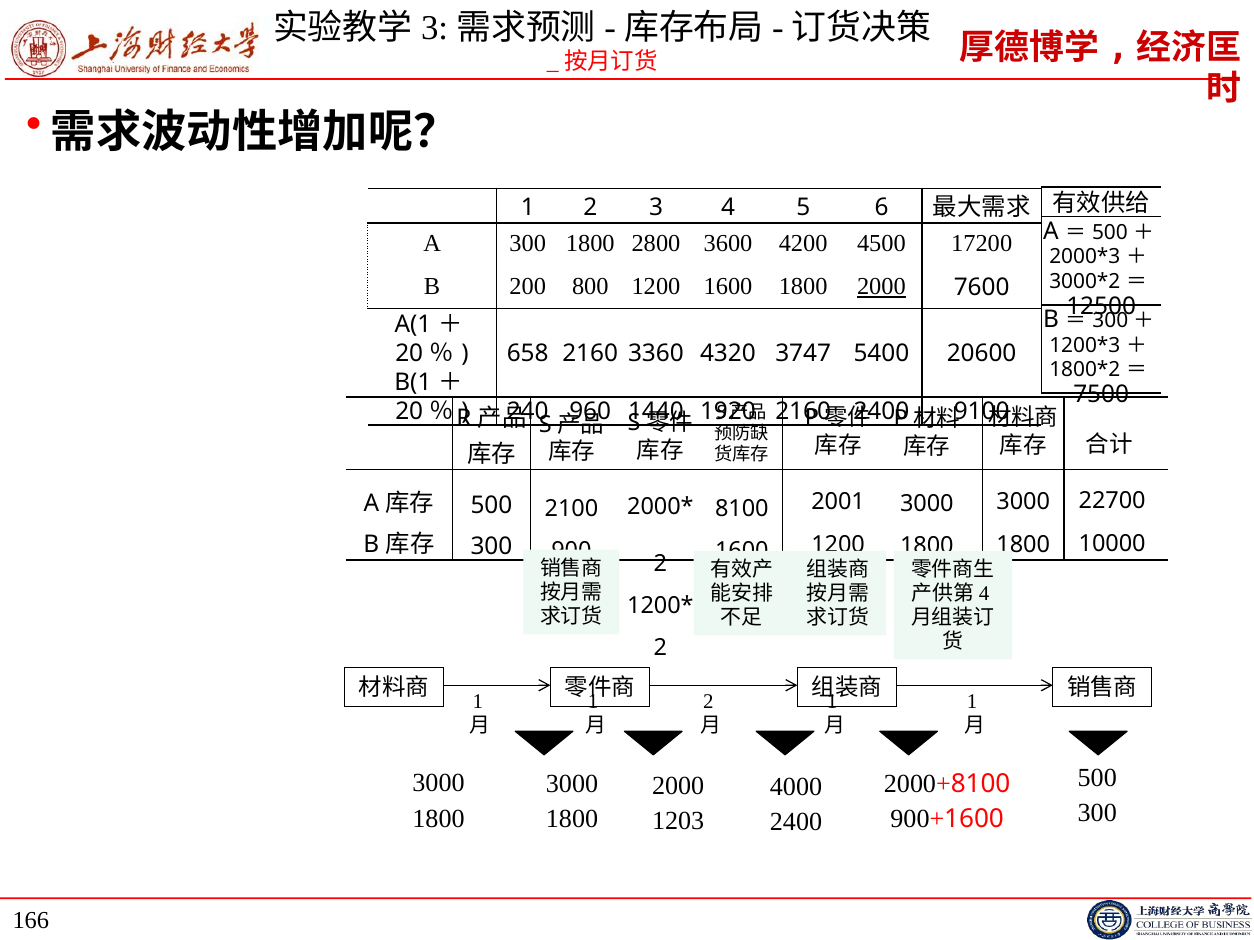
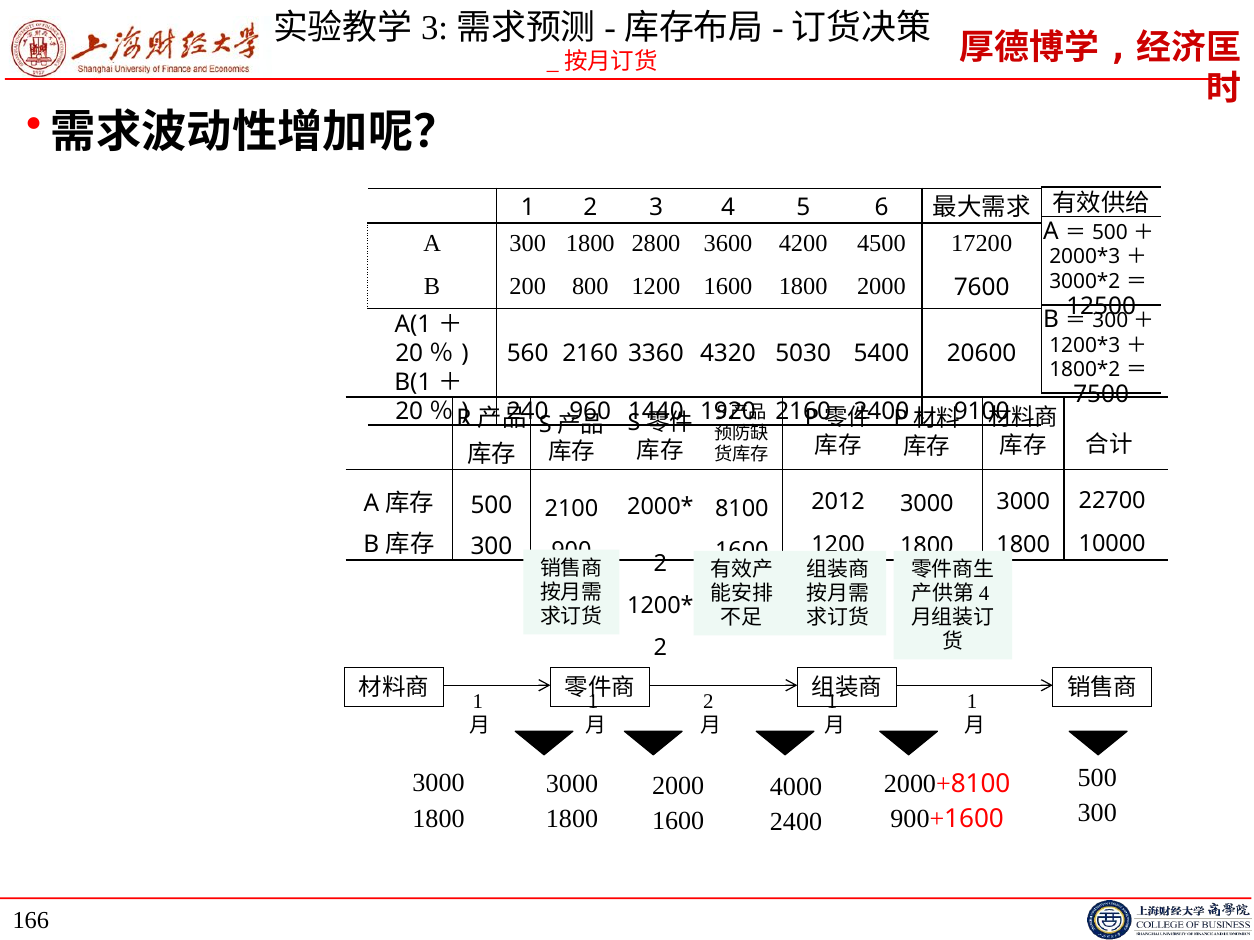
2000 at (881, 286) underline: present -> none
658: 658 -> 560
3747: 3747 -> 5030
2001: 2001 -> 2012
1203 at (678, 821): 1203 -> 1600
